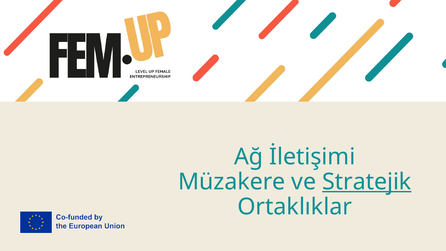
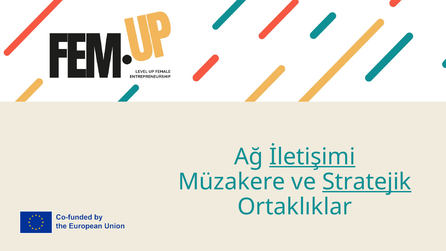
İletişimi underline: none -> present
